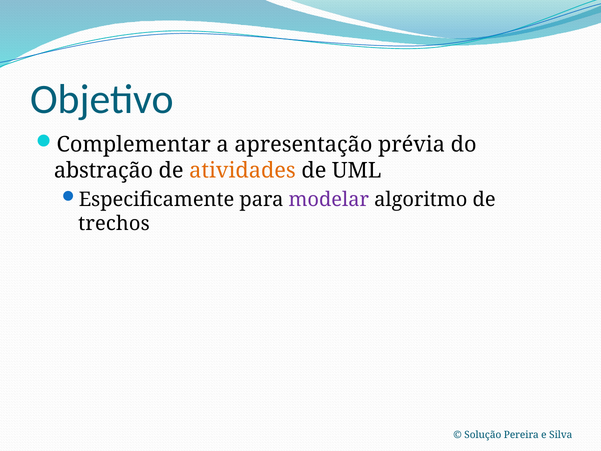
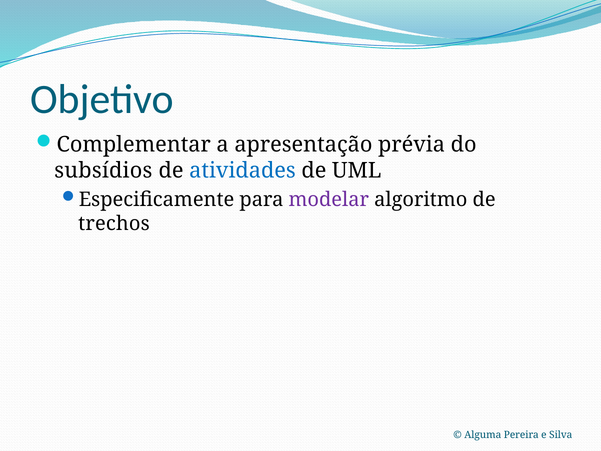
abstração: abstração -> subsídios
atividades colour: orange -> blue
Solução: Solução -> Alguma
